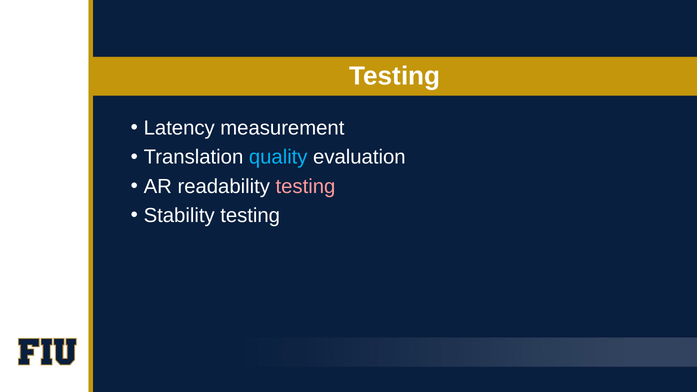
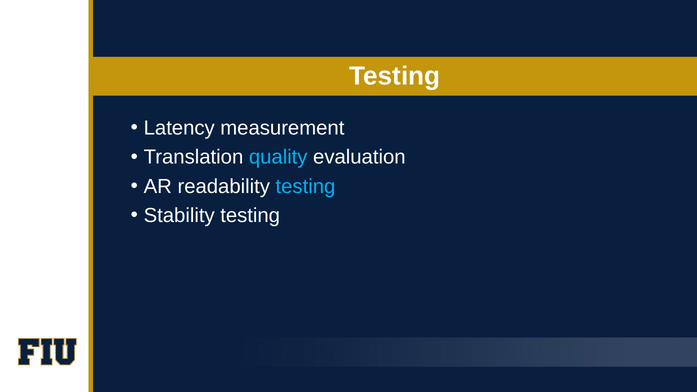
testing at (305, 186) colour: pink -> light blue
